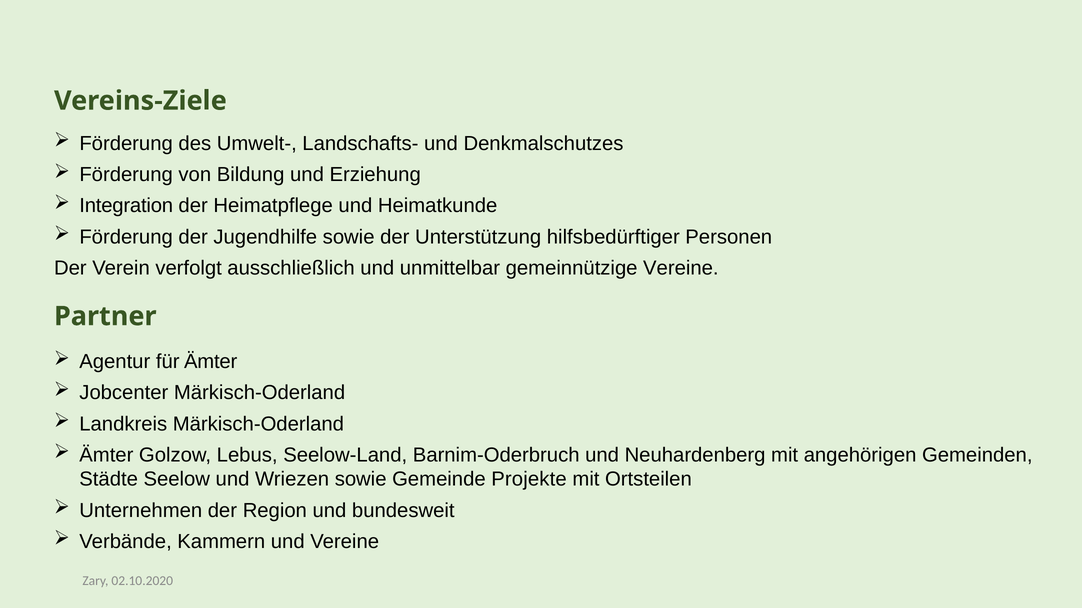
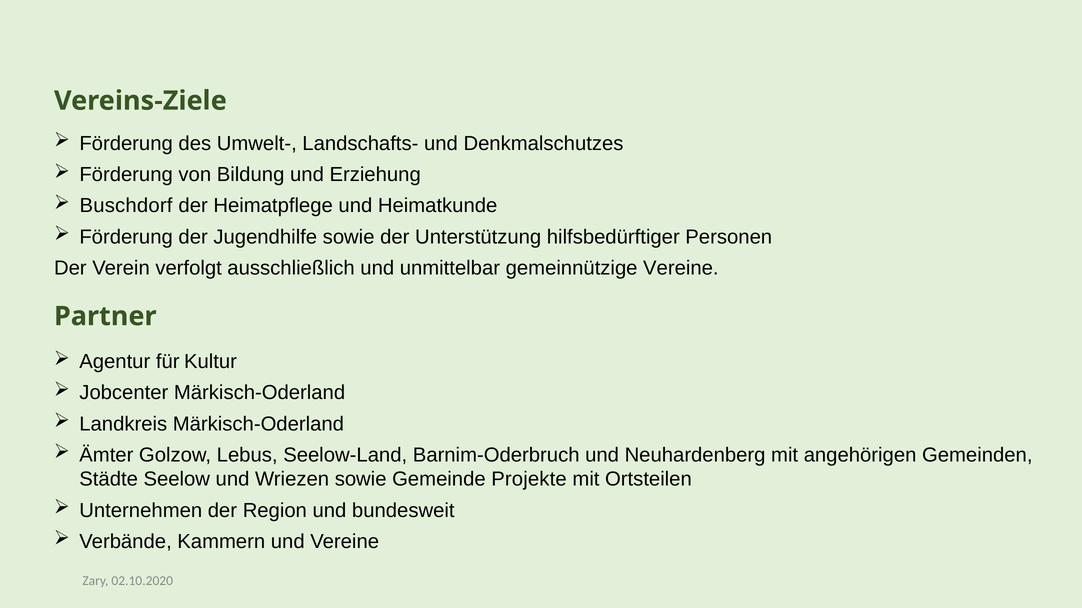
Integration: Integration -> Buschdorf
für Ämter: Ämter -> Kultur
